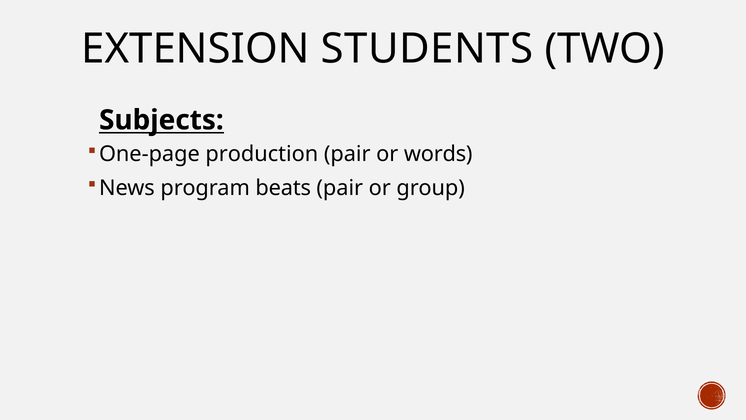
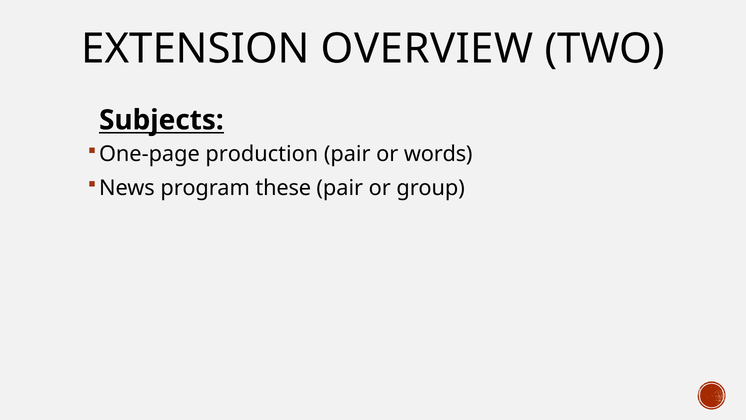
STUDENTS: STUDENTS -> OVERVIEW
beats: beats -> these
